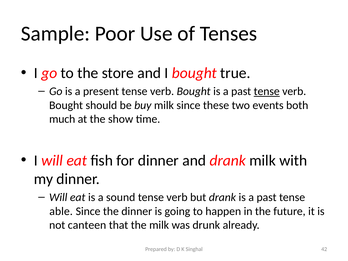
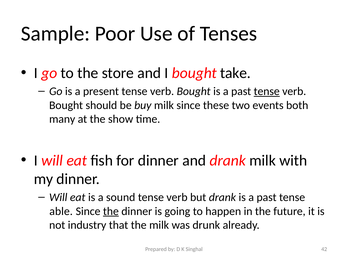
true: true -> take
much: much -> many
the at (111, 211) underline: none -> present
canteen: canteen -> industry
